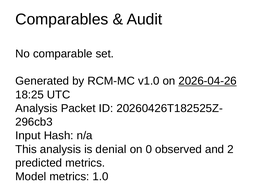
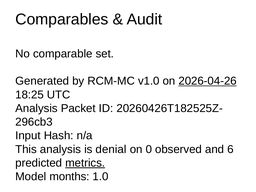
2: 2 -> 6
metrics at (85, 163) underline: none -> present
Model metrics: metrics -> months
